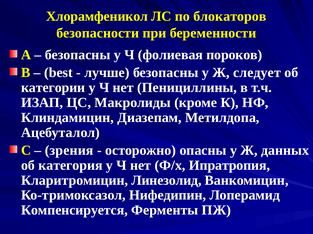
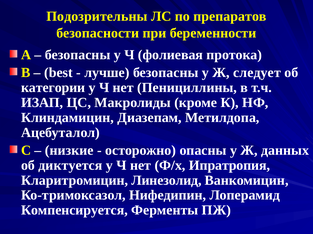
Хлорамфеникол: Хлорамфеникол -> Подозрительны
блокаторов: блокаторов -> препаратов
пороков: пороков -> протока
зрения: зрения -> низкие
категория: категория -> диктуется
